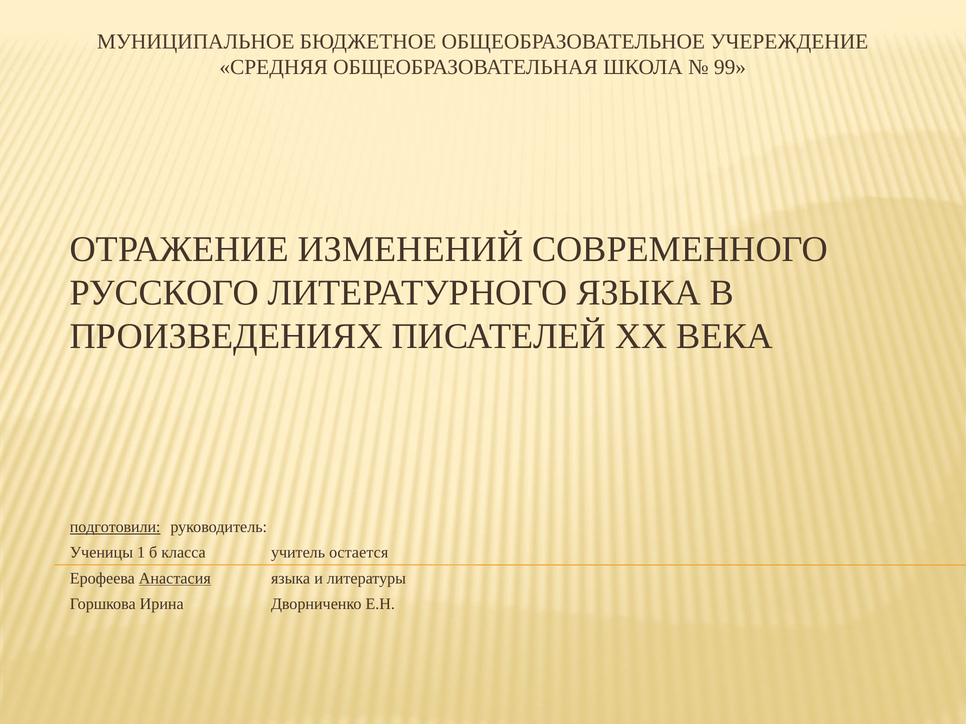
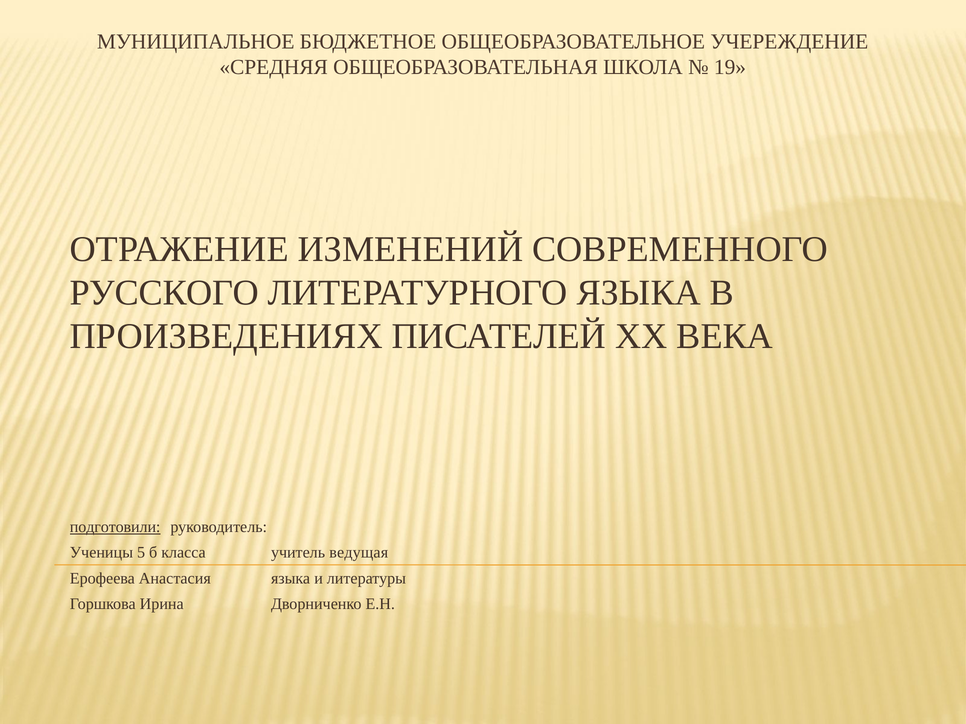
99: 99 -> 19
1: 1 -> 5
остается: остается -> ведущая
Анастасия underline: present -> none
